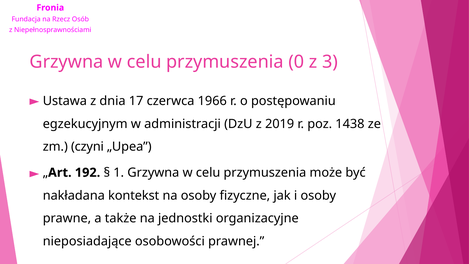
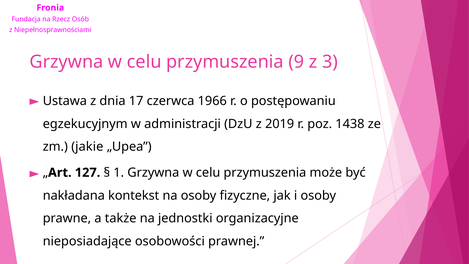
0: 0 -> 9
czyni: czyni -> jakie
192: 192 -> 127
